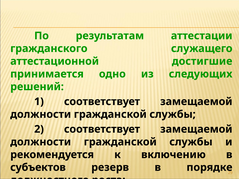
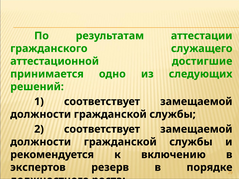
субъектов: субъектов -> экспертов
